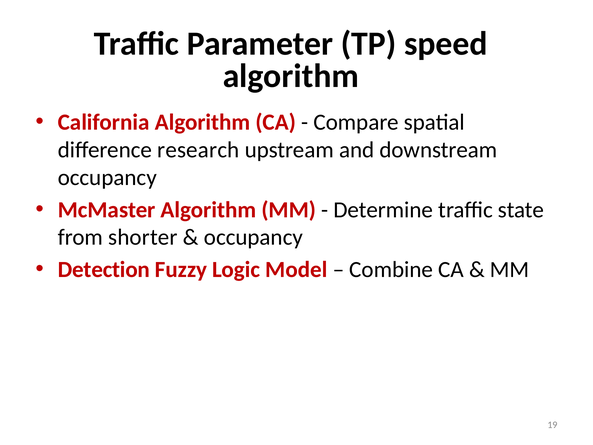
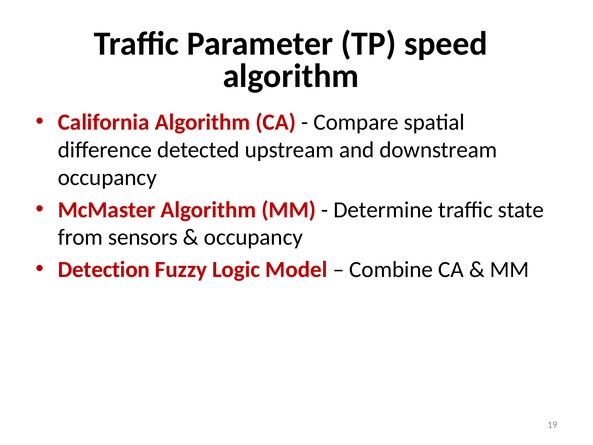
research: research -> detected
shorter: shorter -> sensors
